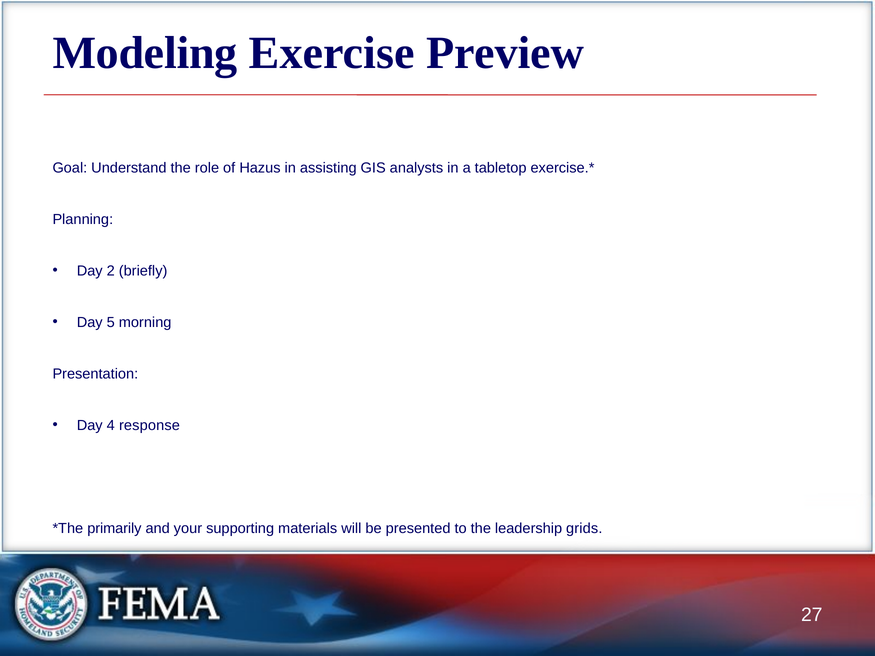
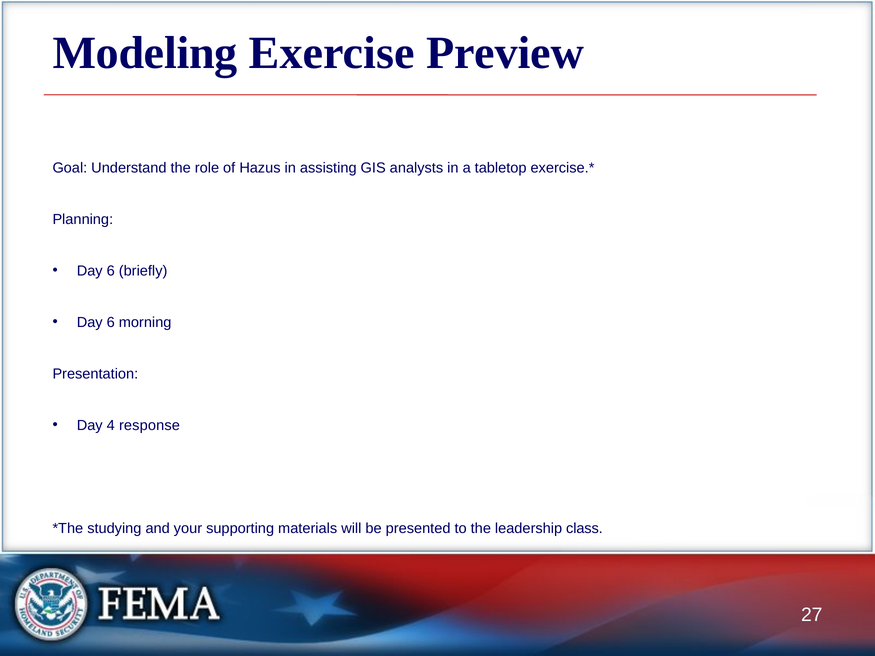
2 at (111, 271): 2 -> 6
5 at (111, 323): 5 -> 6
primarily: primarily -> studying
grids: grids -> class
